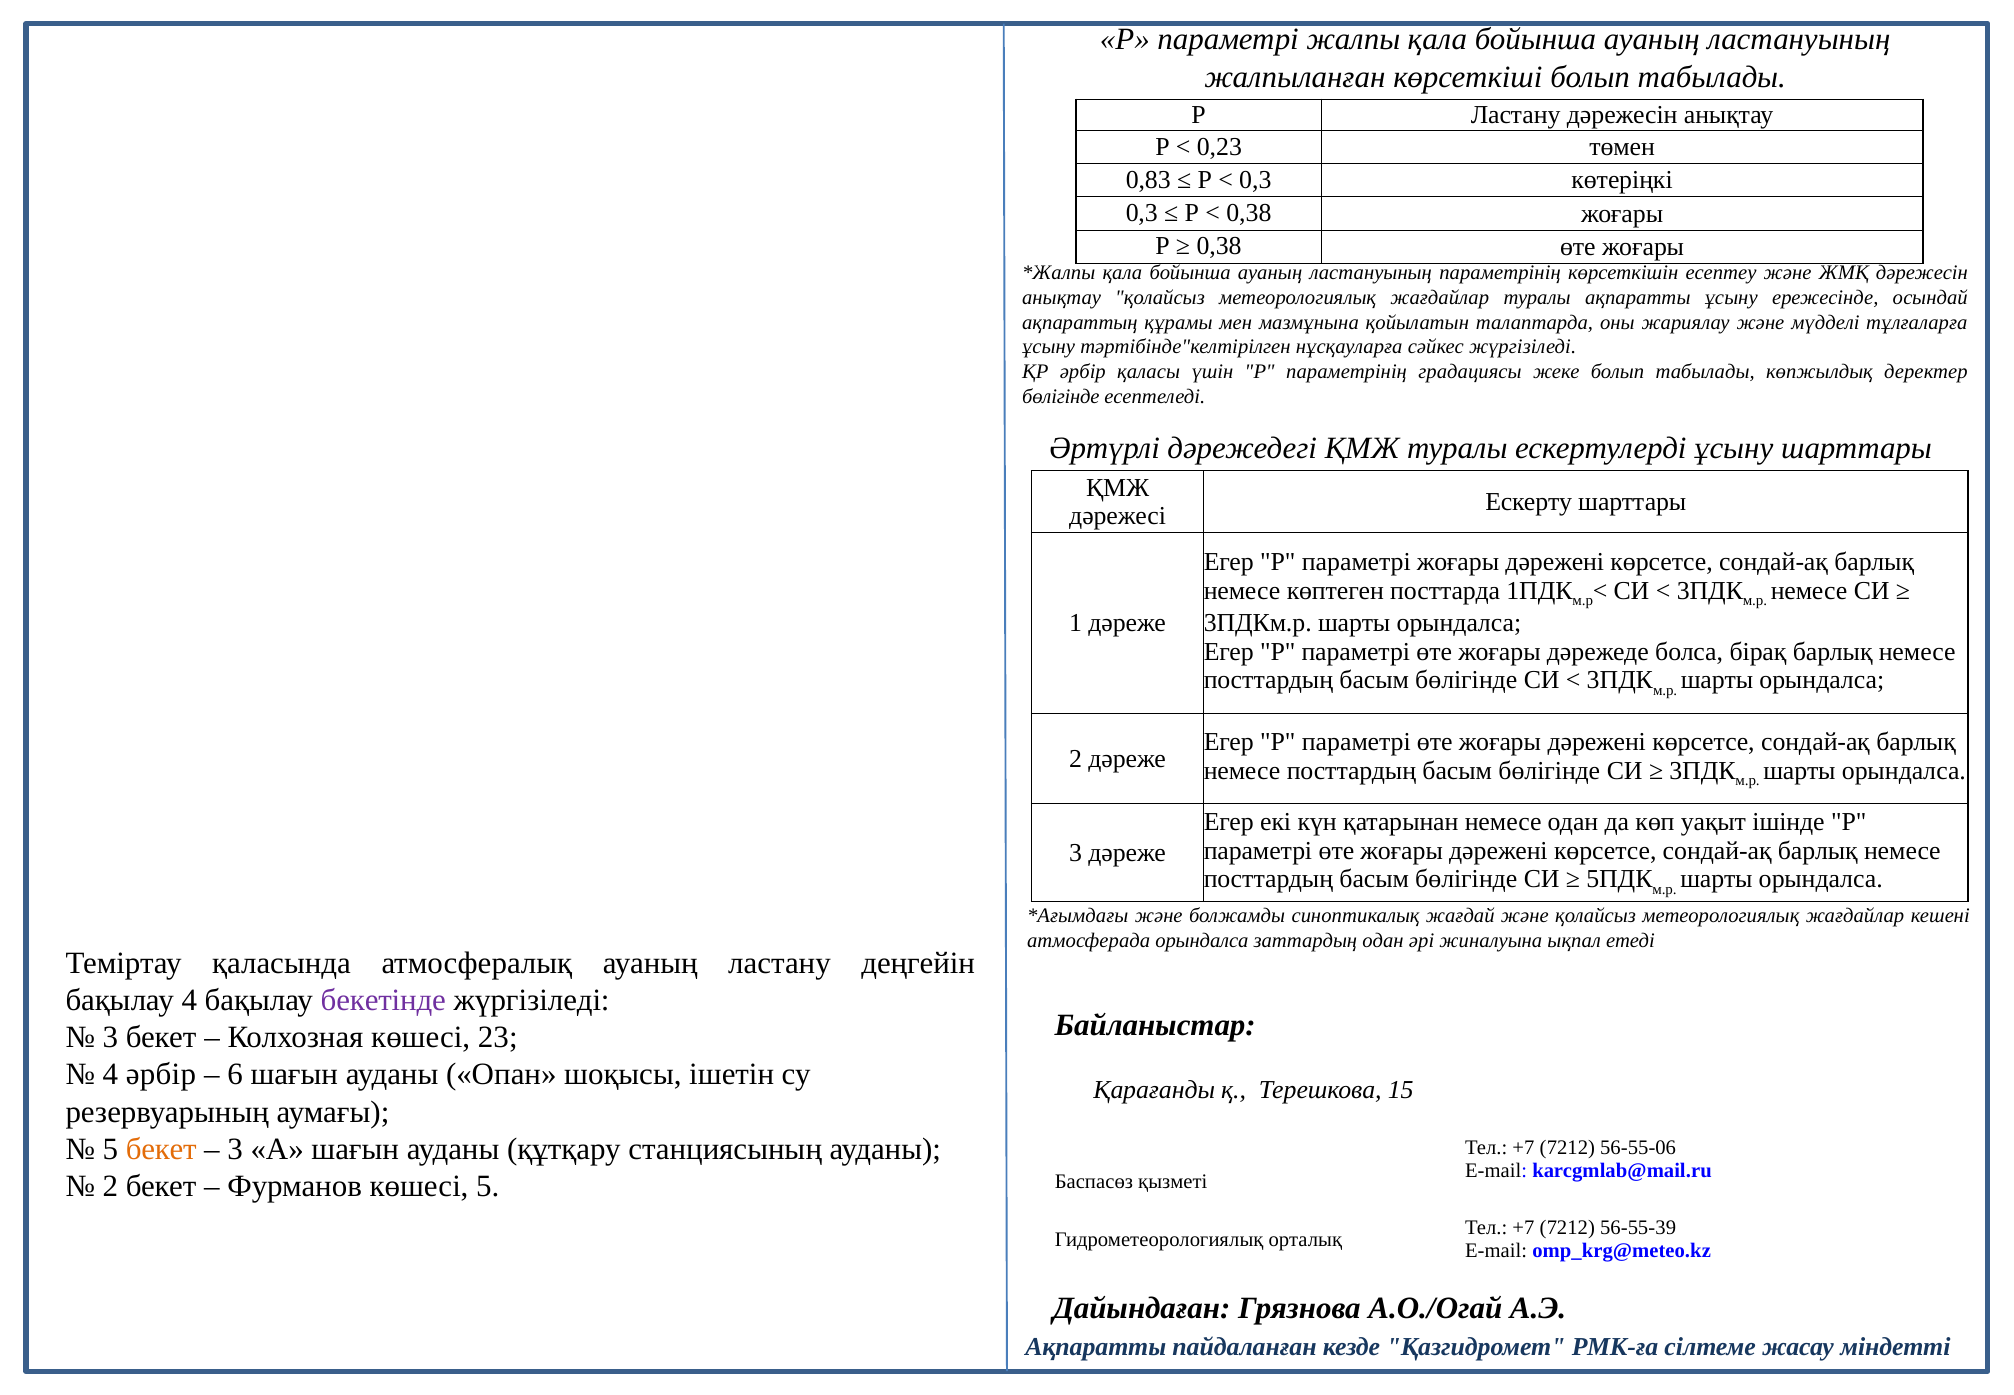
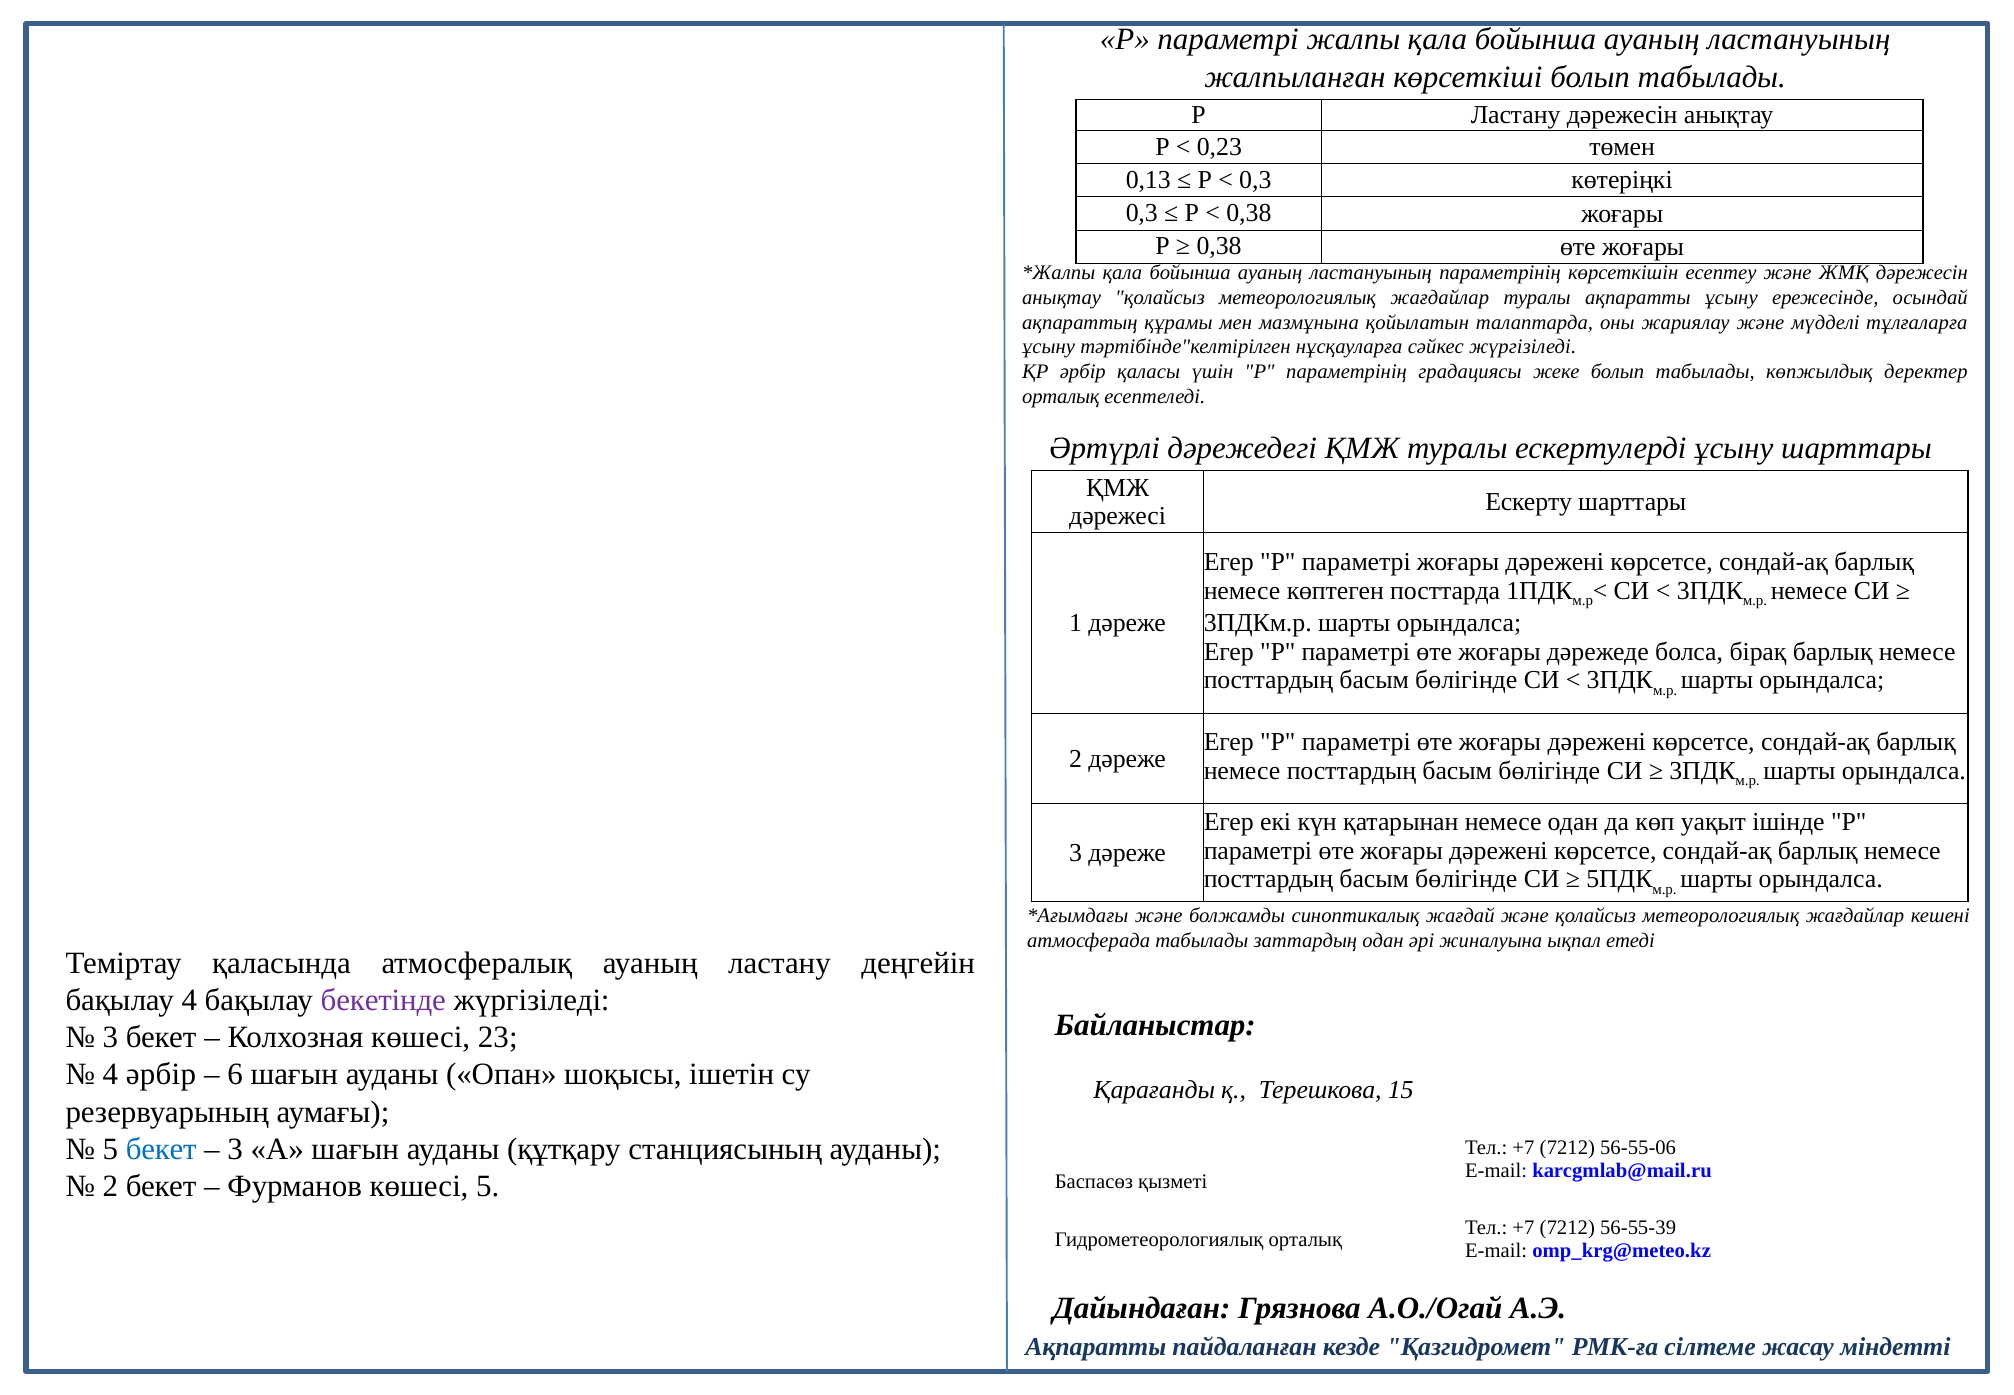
0,83: 0,83 -> 0,13
бөлігінде at (1061, 396): бөлігінде -> орталық
атмосферада орындалса: орындалса -> табылады
бекет at (161, 1148) colour: orange -> blue
